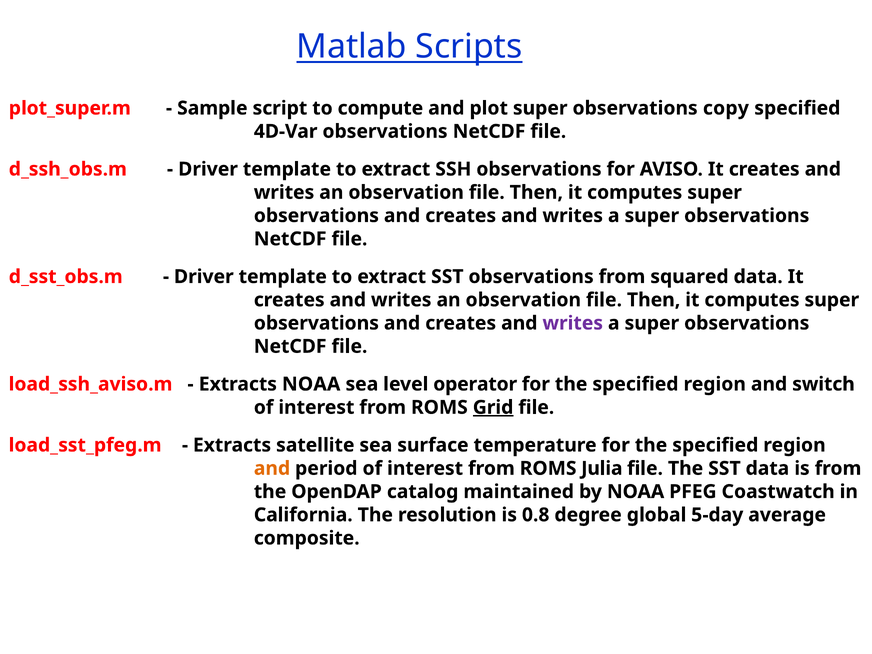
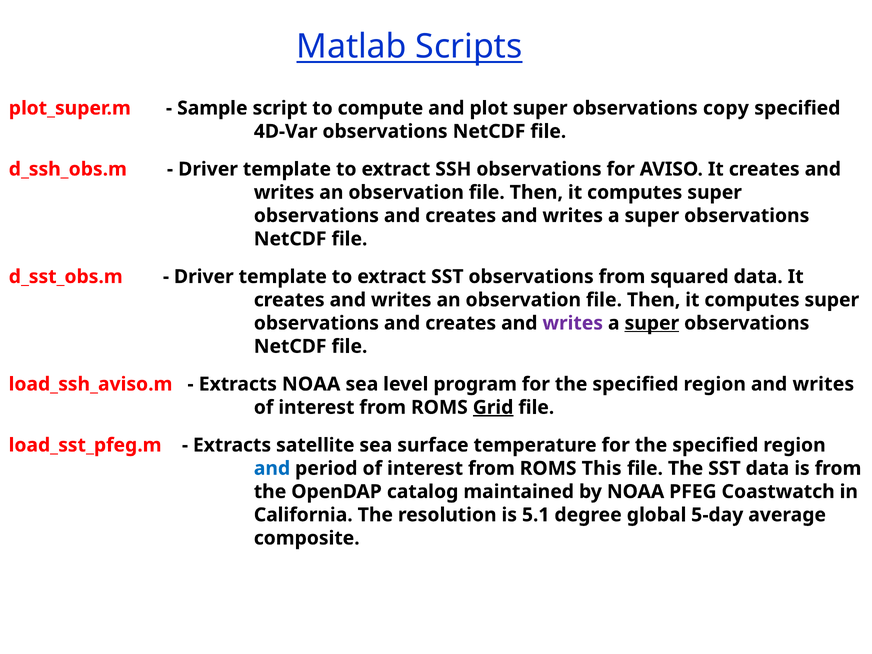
super at (652, 323) underline: none -> present
operator: operator -> program
region and switch: switch -> writes
and at (272, 468) colour: orange -> blue
Julia: Julia -> This
0.8: 0.8 -> 5.1
